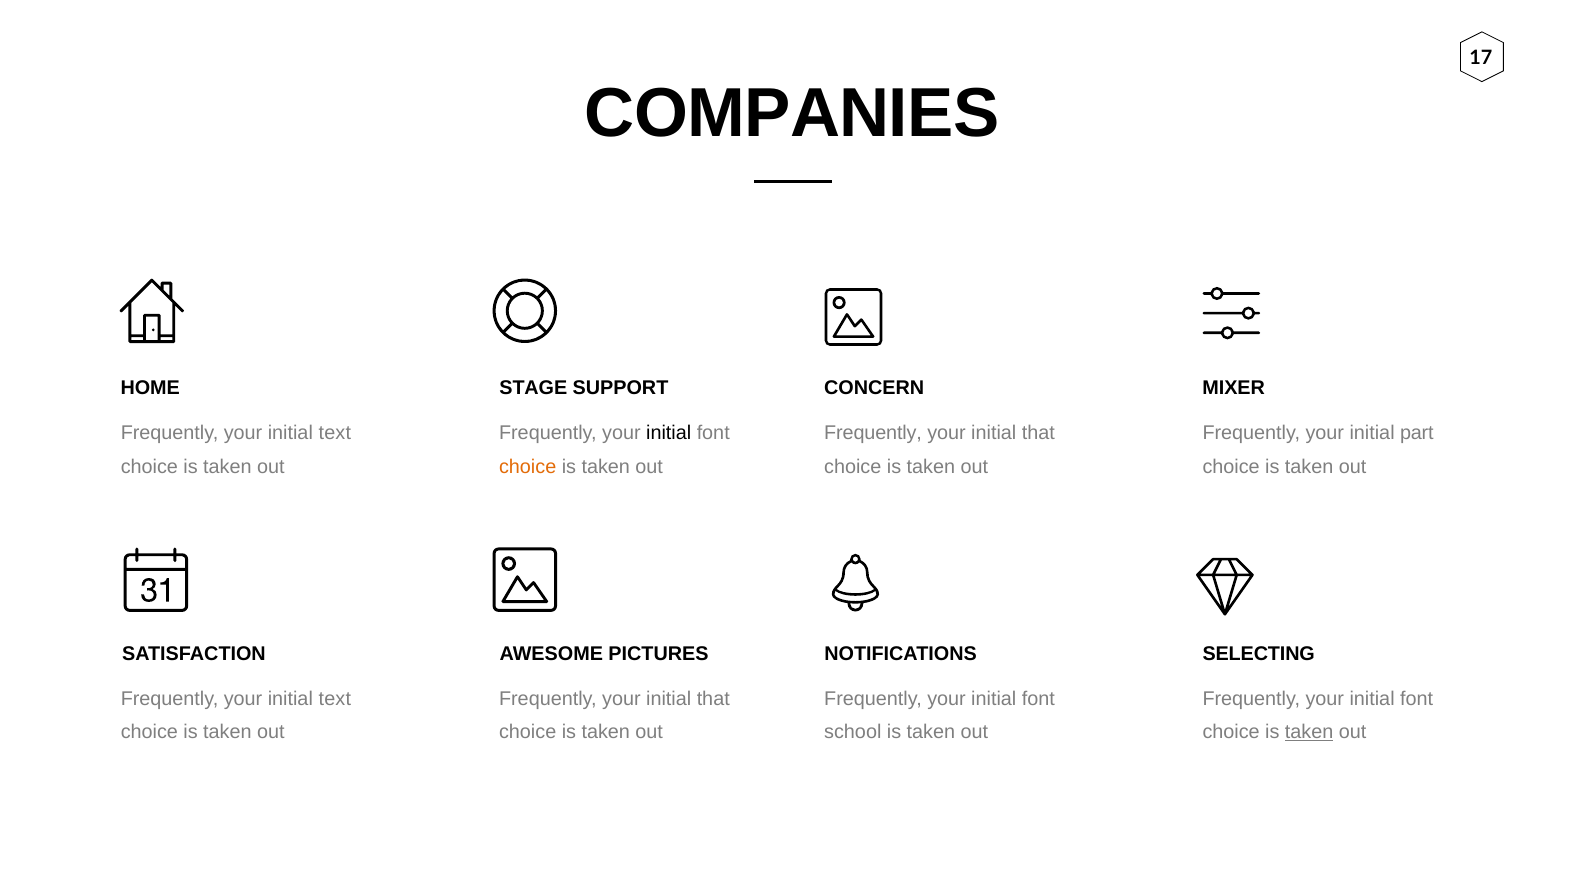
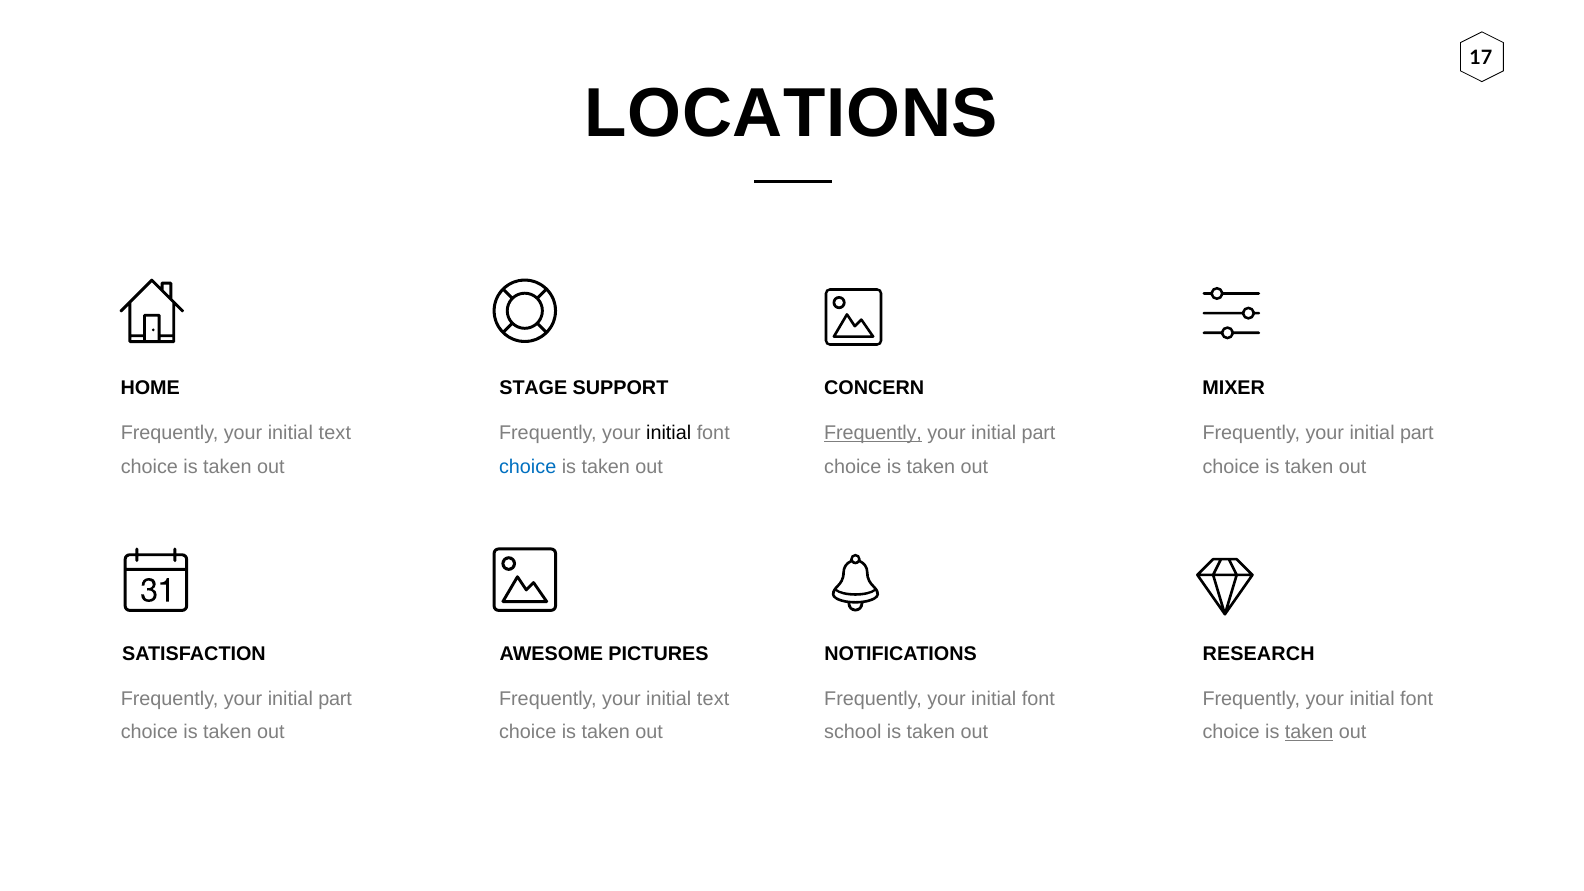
COMPANIES: COMPANIES -> LOCATIONS
Frequently at (873, 433) underline: none -> present
that at (1038, 433): that -> part
choice at (528, 467) colour: orange -> blue
SELECTING: SELECTING -> RESEARCH
text at (335, 699): text -> part
that at (713, 699): that -> text
